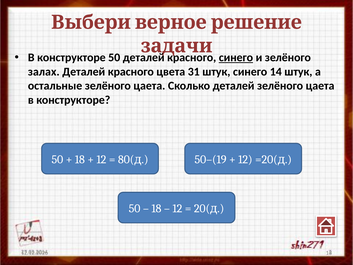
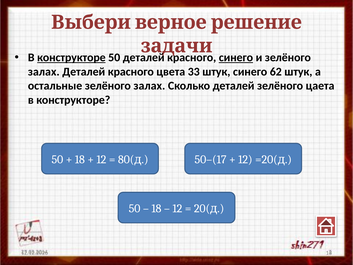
конструкторе at (71, 58) underline: none -> present
31: 31 -> 33
14: 14 -> 62
остальные зелёного цаета: цаета -> залах
50–(19: 50–(19 -> 50–(17
